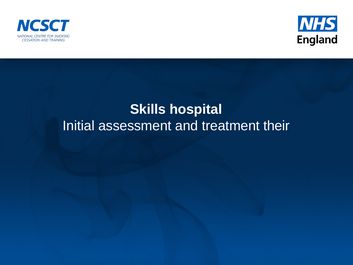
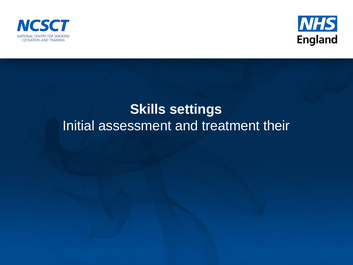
hospital: hospital -> settings
